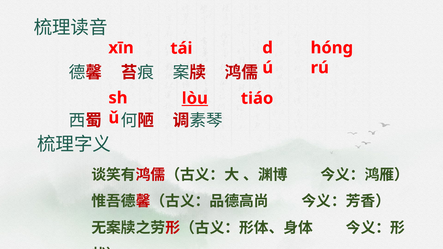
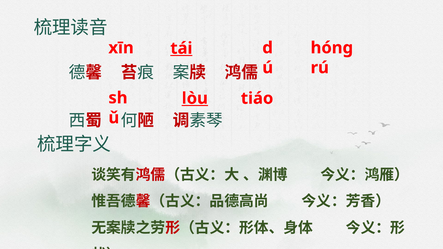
tái underline: none -> present
